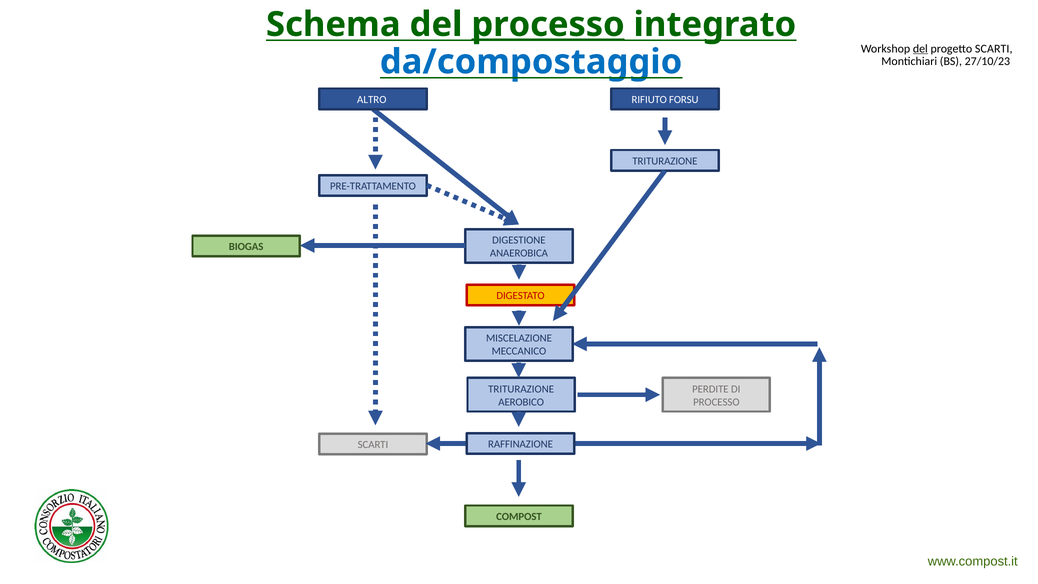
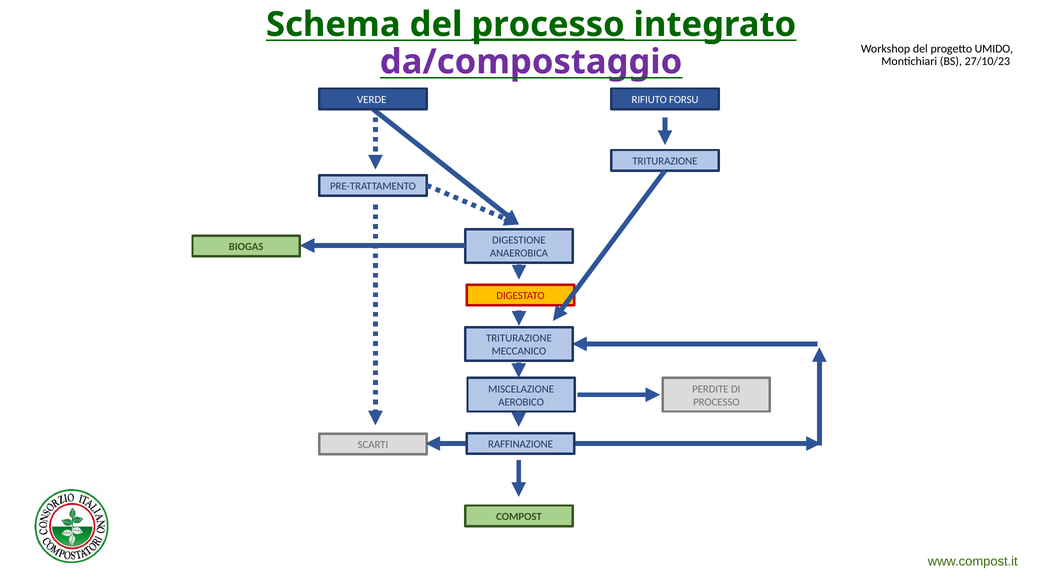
del at (920, 49) underline: present -> none
progetto SCARTI: SCARTI -> UMIDO
da/compostaggio colour: blue -> purple
ALTRO: ALTRO -> VERDE
MISCELAZIONE at (519, 338): MISCELAZIONE -> TRITURAZIONE
TRITURAZIONE at (521, 389): TRITURAZIONE -> MISCELAZIONE
